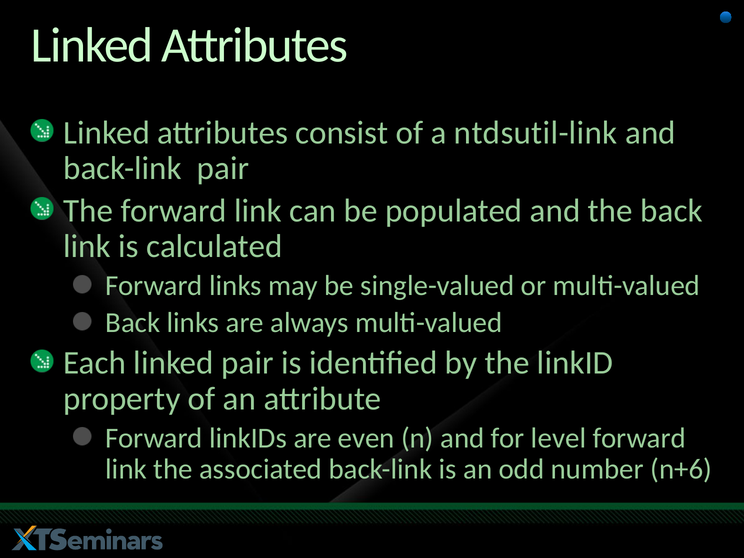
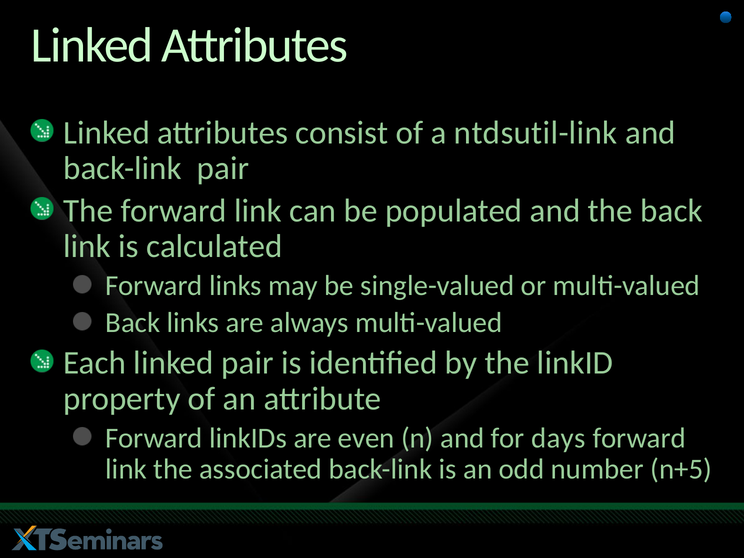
level: level -> days
n+6: n+6 -> n+5
